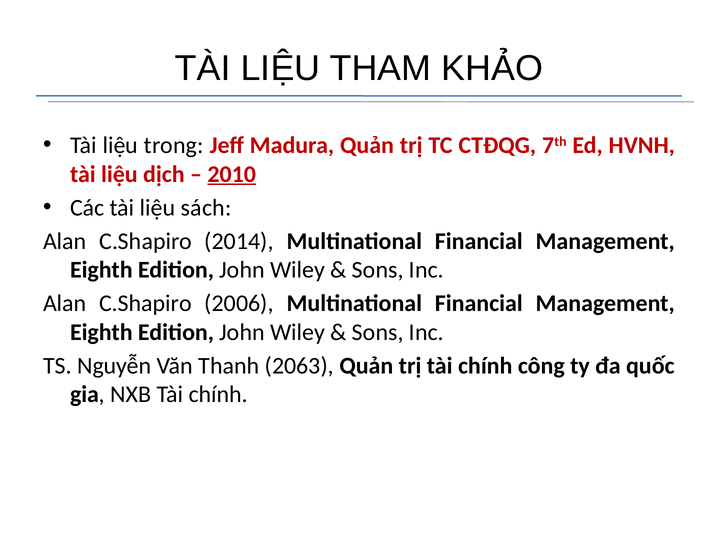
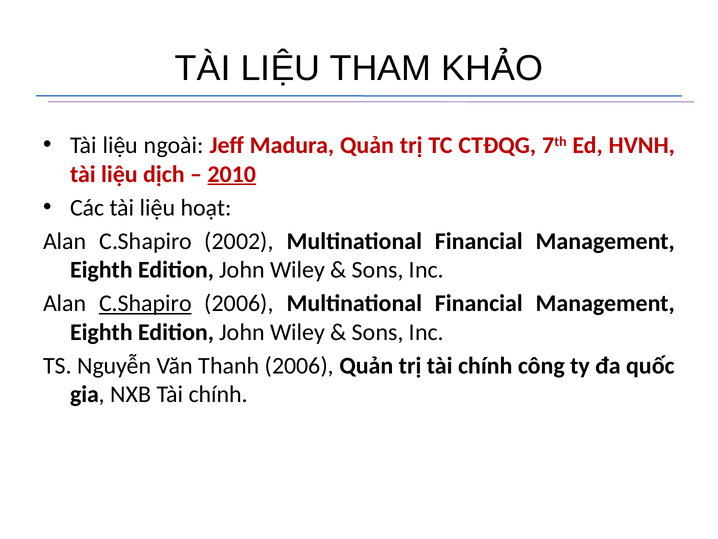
trong: trong -> ngoài
sách: sách -> hoạt
2014: 2014 -> 2002
C.Shapiro at (145, 303) underline: none -> present
Thanh 2063: 2063 -> 2006
